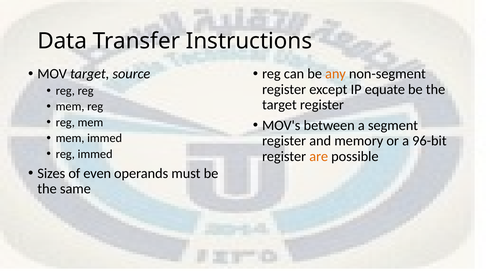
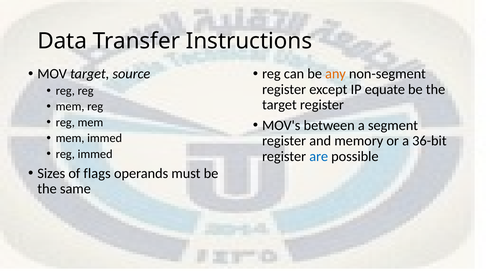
96-bit: 96-bit -> 36-bit
are colour: orange -> blue
even: even -> flags
